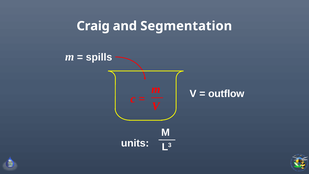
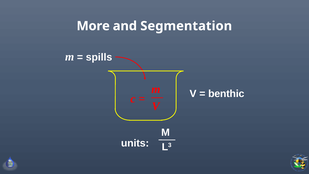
Craig: Craig -> More
outflow: outflow -> benthic
